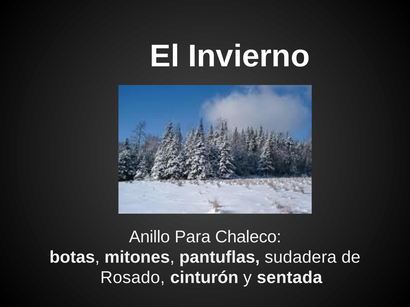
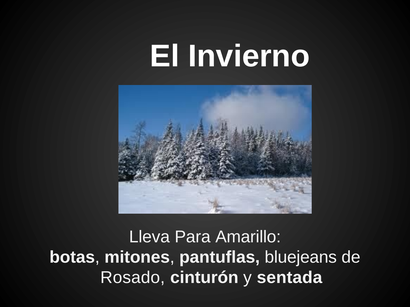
Anillo: Anillo -> Lleva
Chaleco: Chaleco -> Amarillo
sudadera: sudadera -> bluejeans
